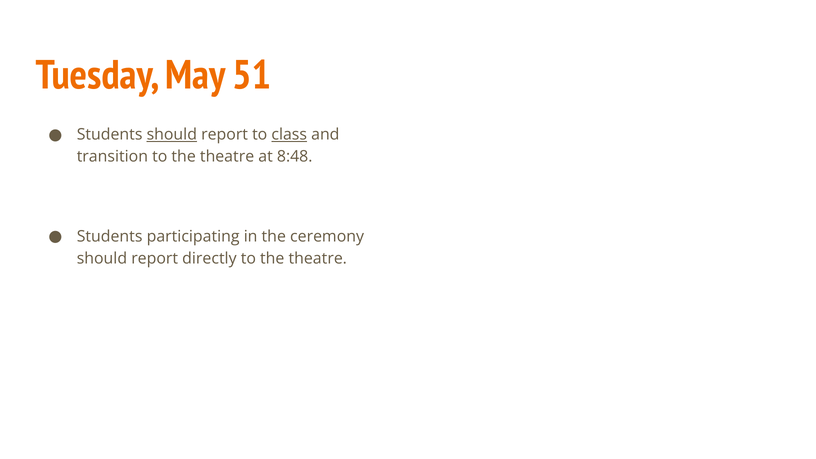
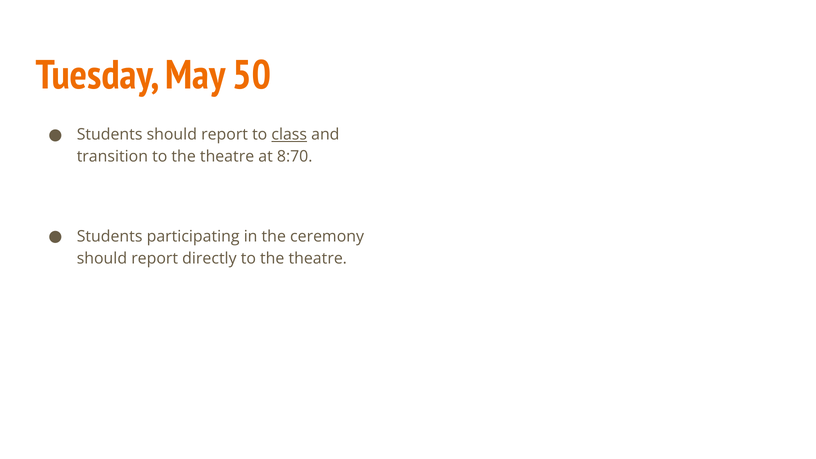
51: 51 -> 50
should at (172, 135) underline: present -> none
8:48: 8:48 -> 8:70
